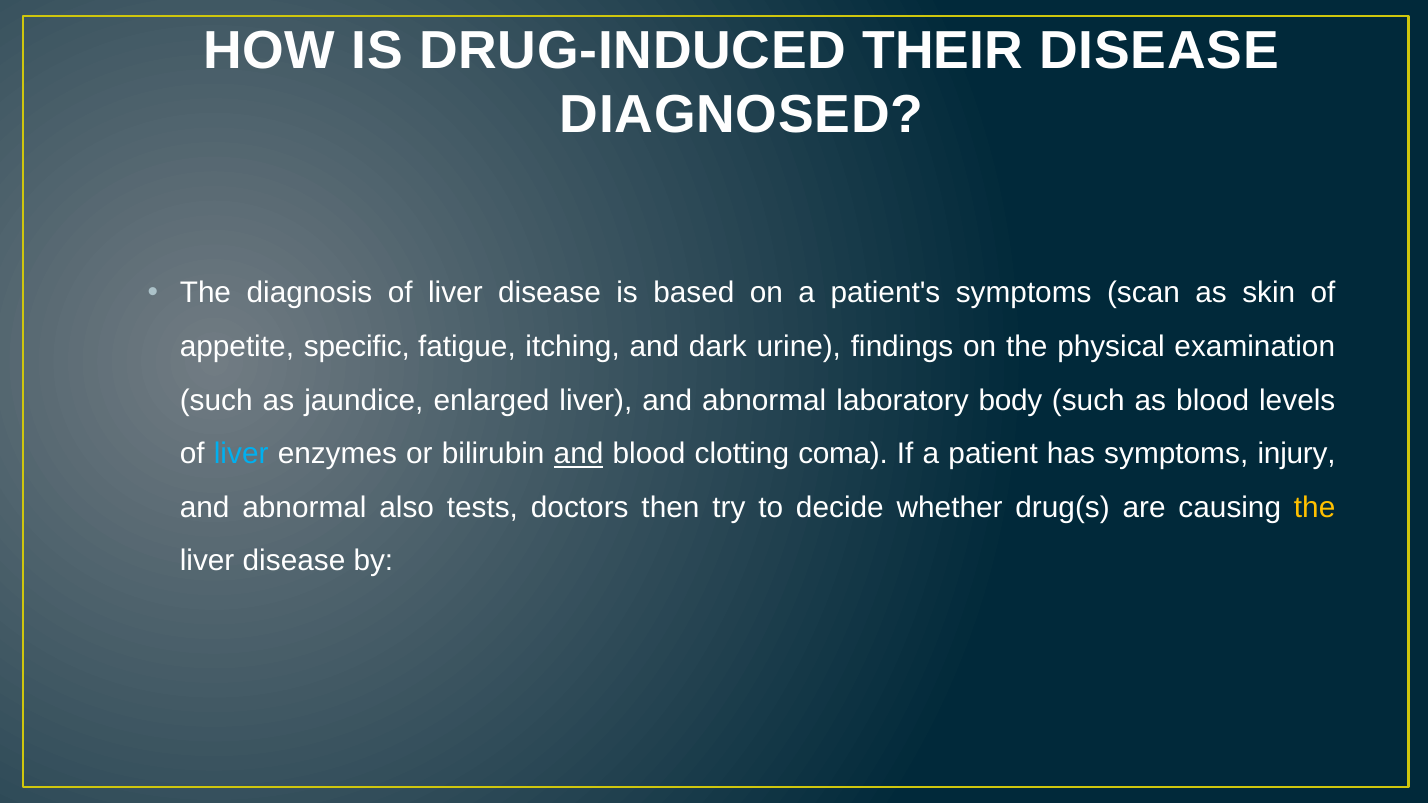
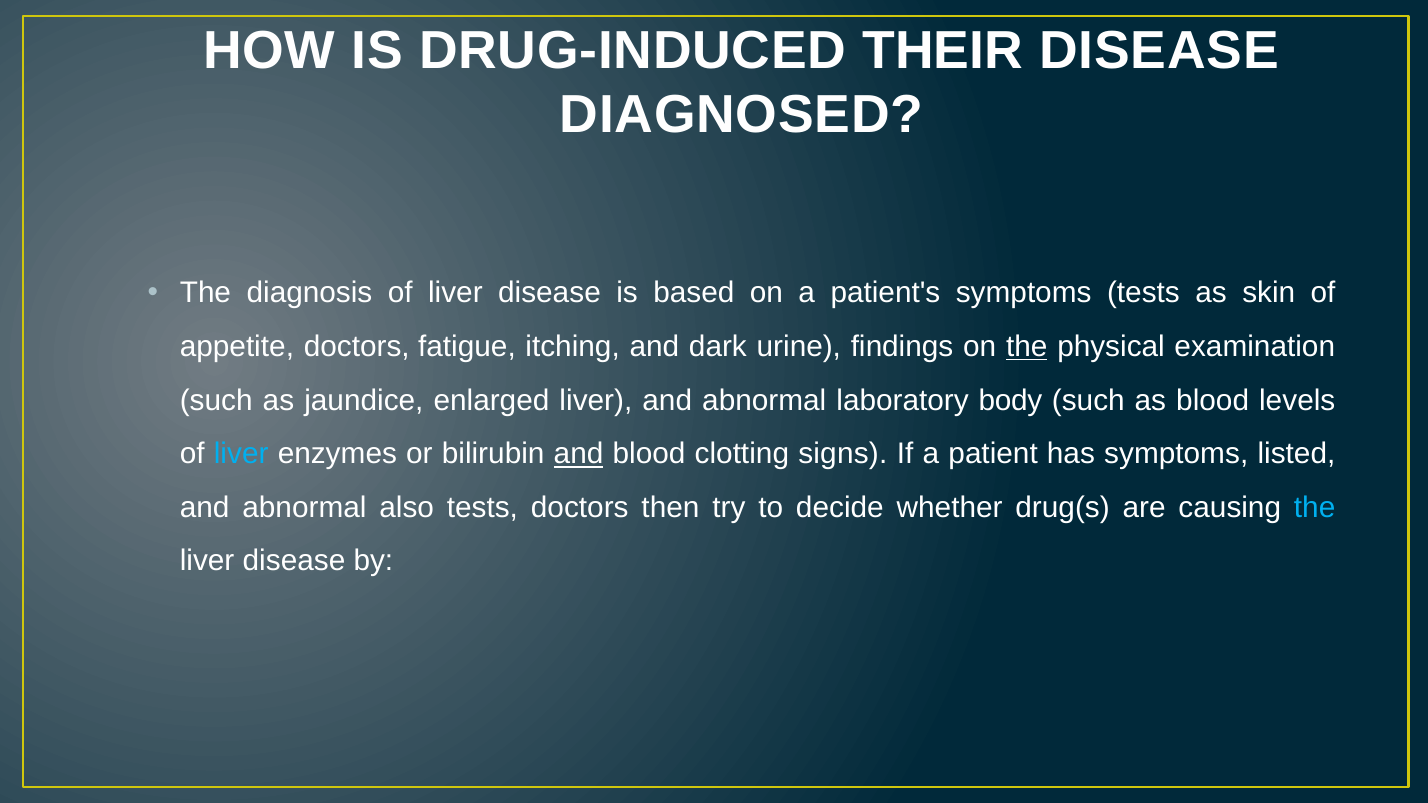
symptoms scan: scan -> tests
appetite specific: specific -> doctors
the at (1027, 347) underline: none -> present
coma: coma -> signs
injury: injury -> listed
the at (1315, 508) colour: yellow -> light blue
